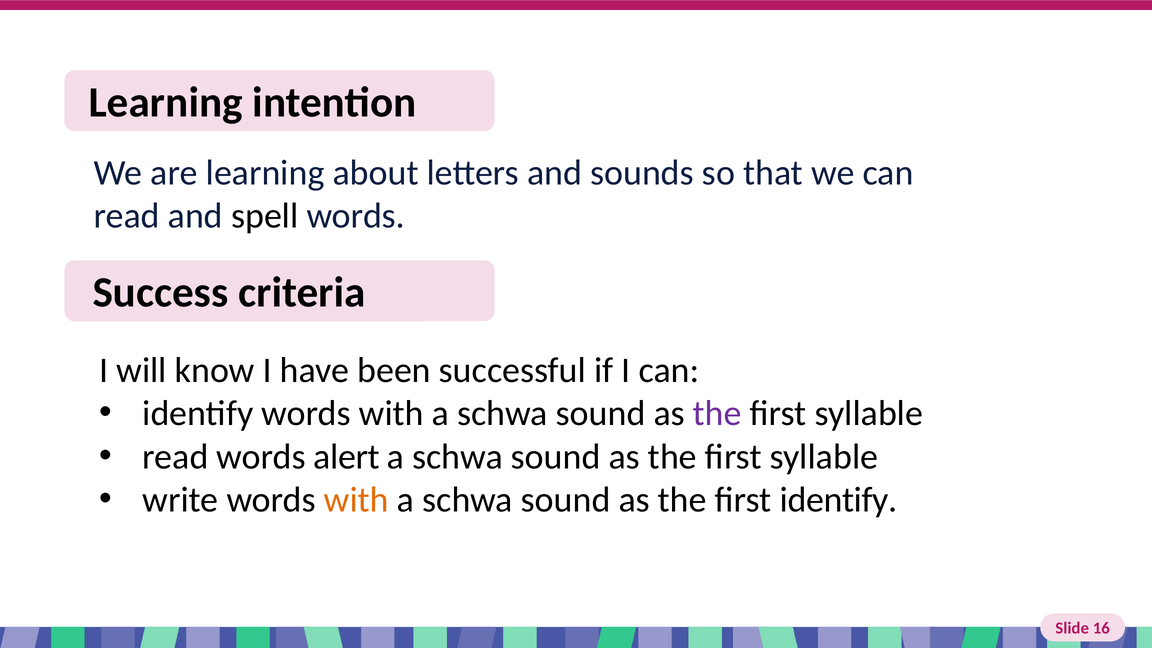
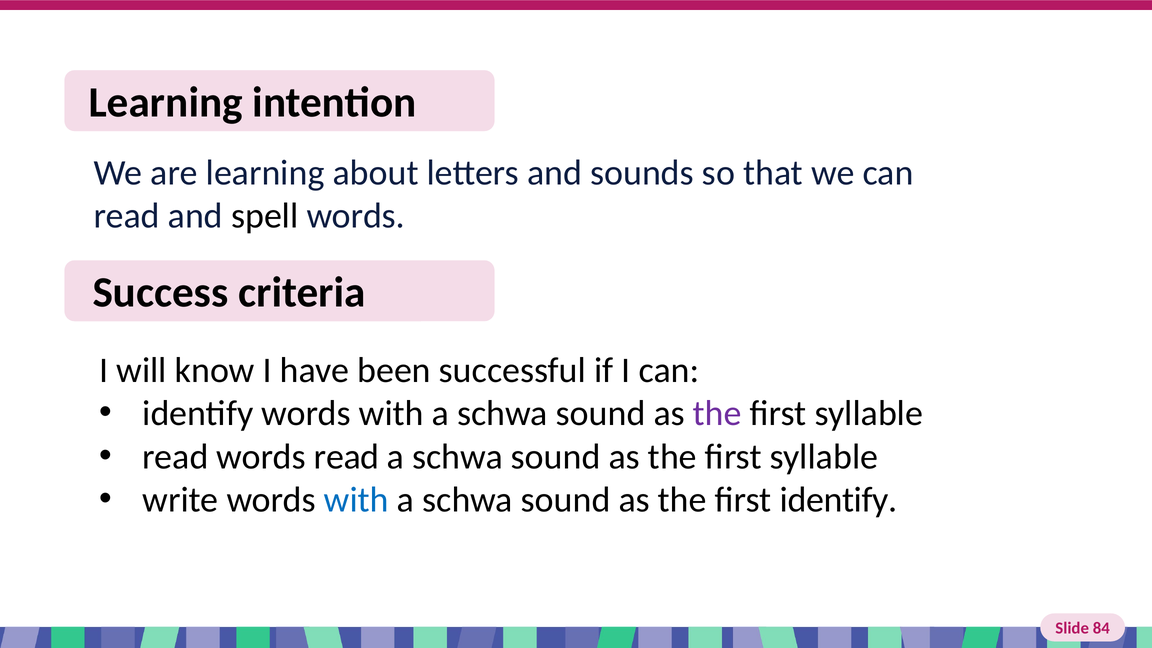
words alert: alert -> read
with at (356, 500) colour: orange -> blue
16: 16 -> 84
